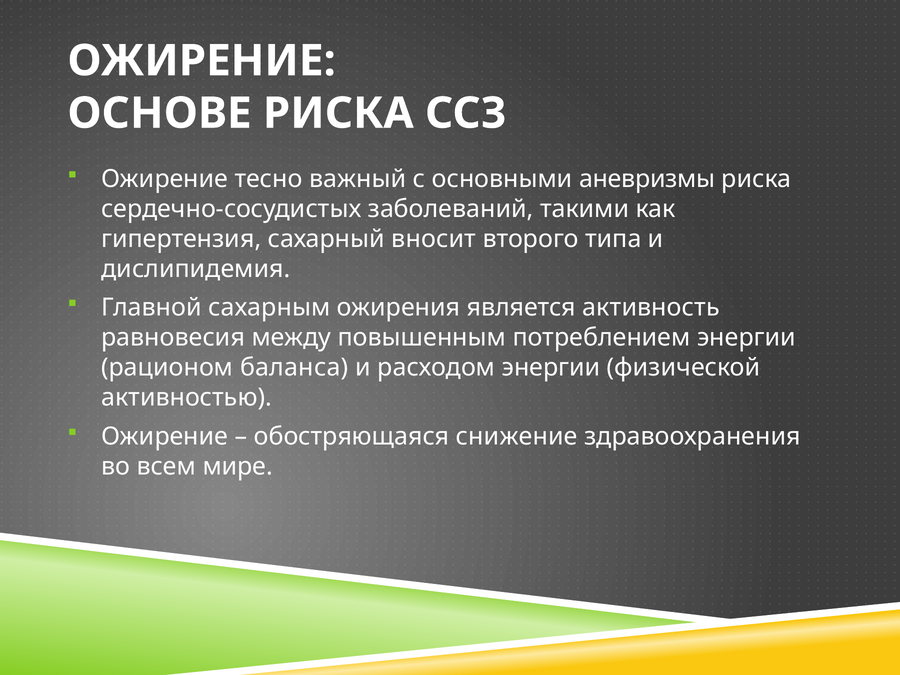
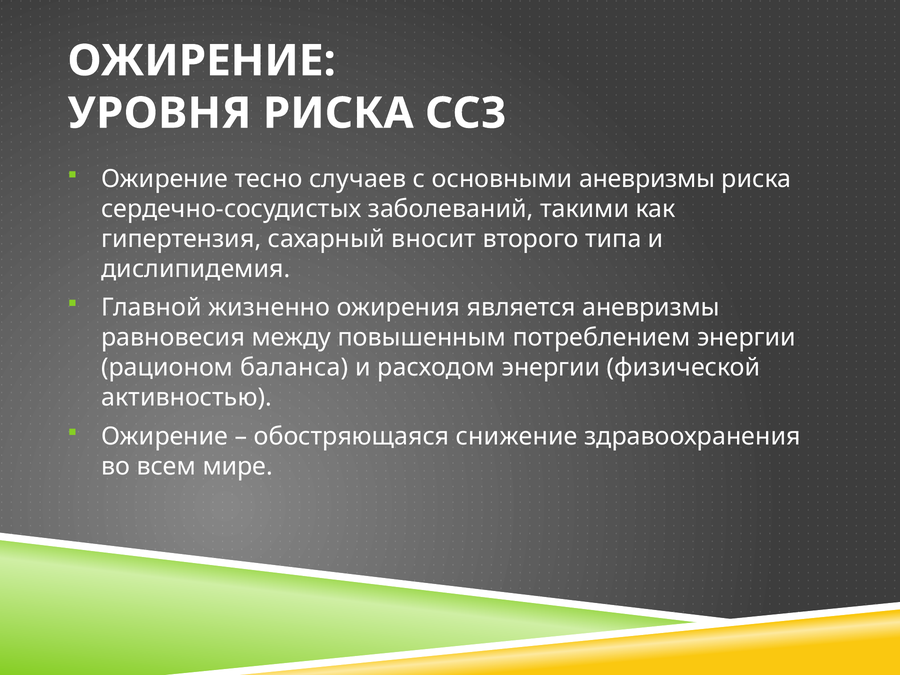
ОСНОВЕ: ОСНОВЕ -> УРОВНЯ
важный: важный -> случаев
сахарным: сахарным -> жизненно
является активность: активность -> аневризмы
